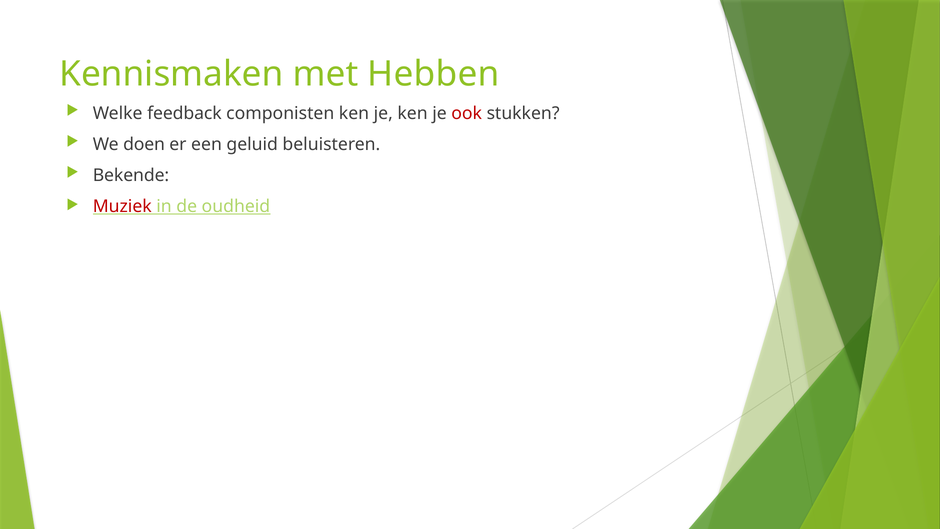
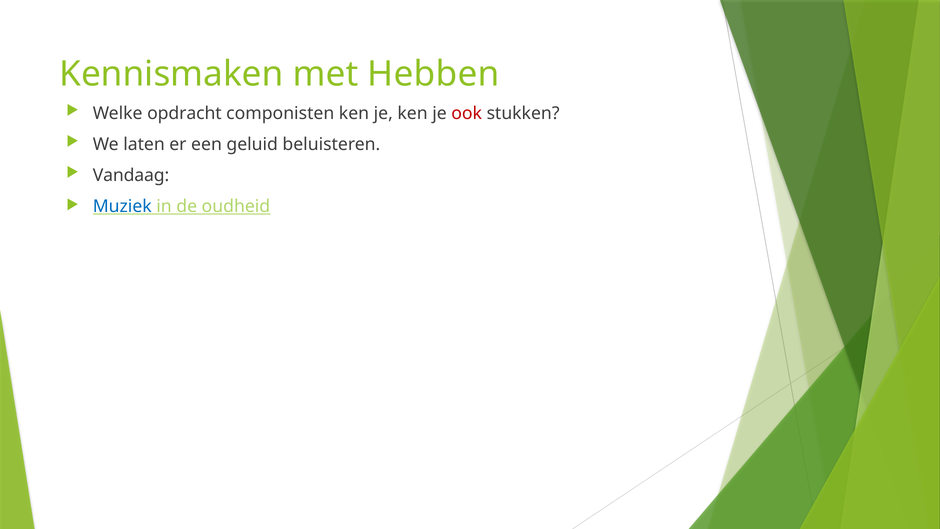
feedback: feedback -> opdracht
doen: doen -> laten
Bekende: Bekende -> Vandaag
Muziek colour: red -> blue
